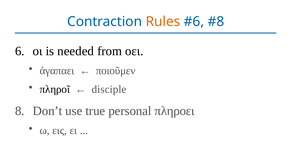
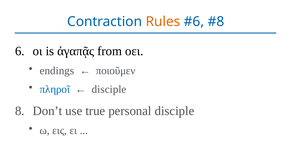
needed: needed -> ἀγαπᾷς
ἀγαπαει: ἀγαπαει -> endings
πληροῖ colour: black -> blue
personal πληροει: πληροει -> disciple
